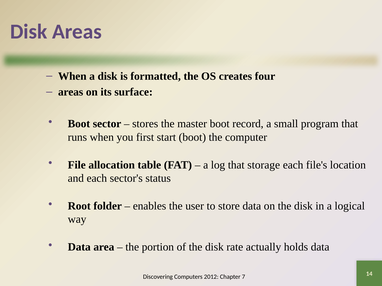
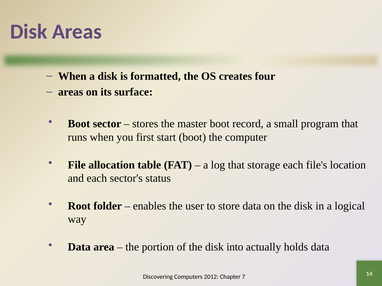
rate: rate -> into
